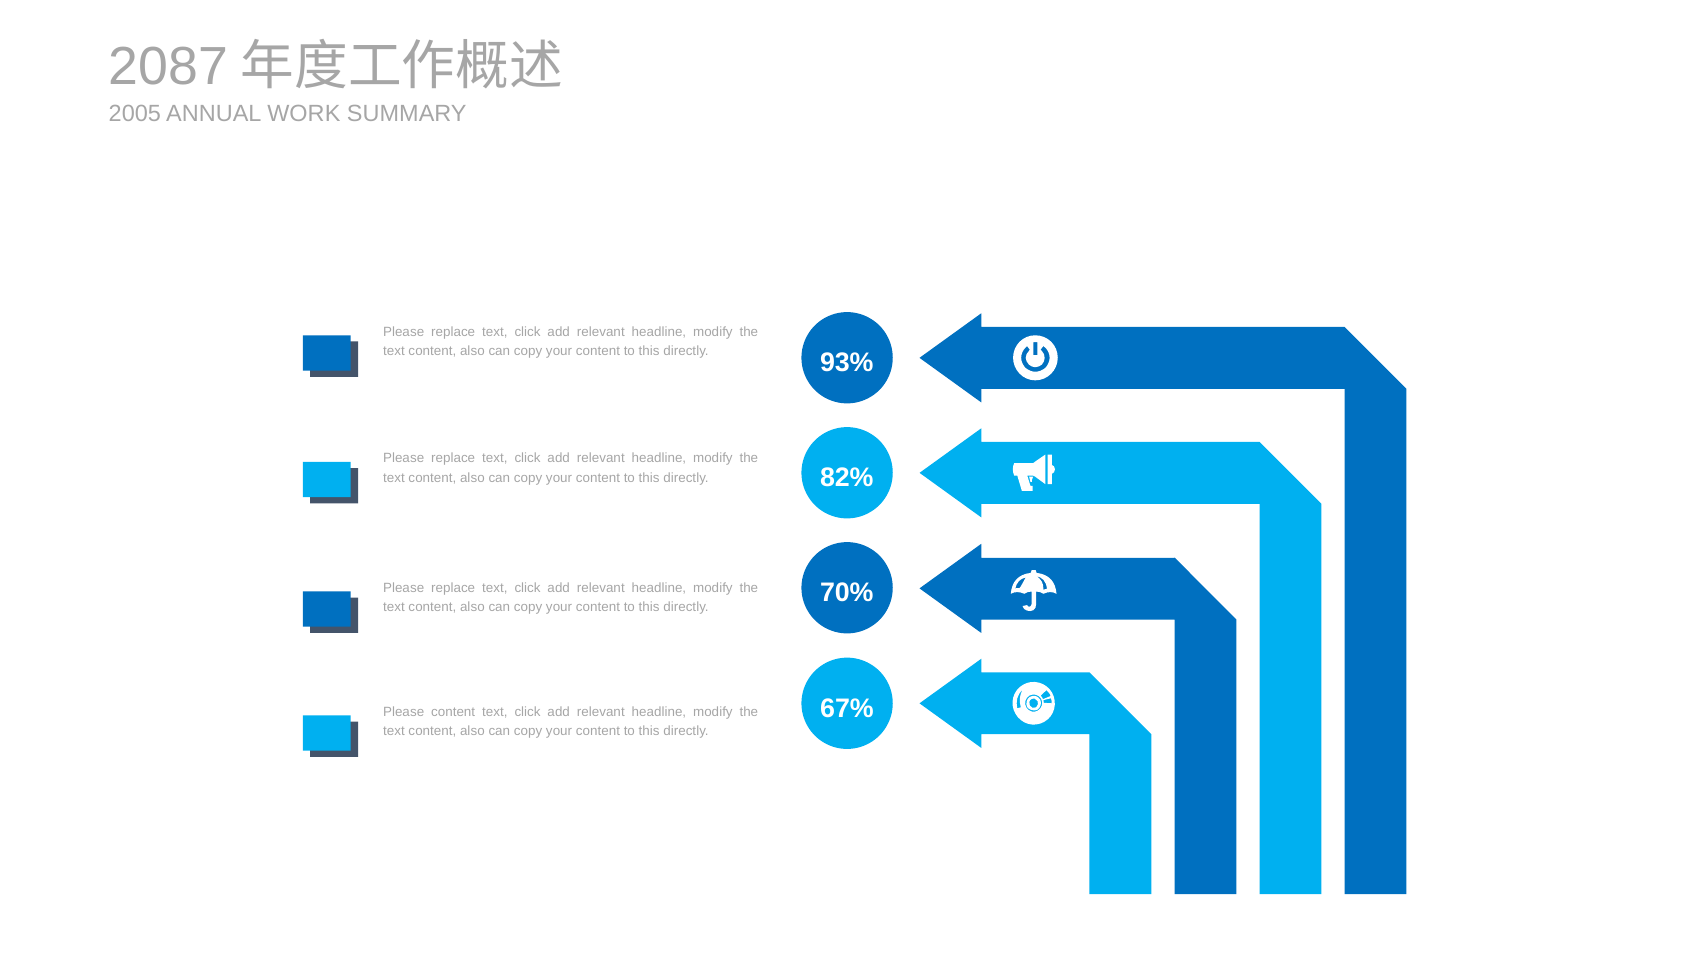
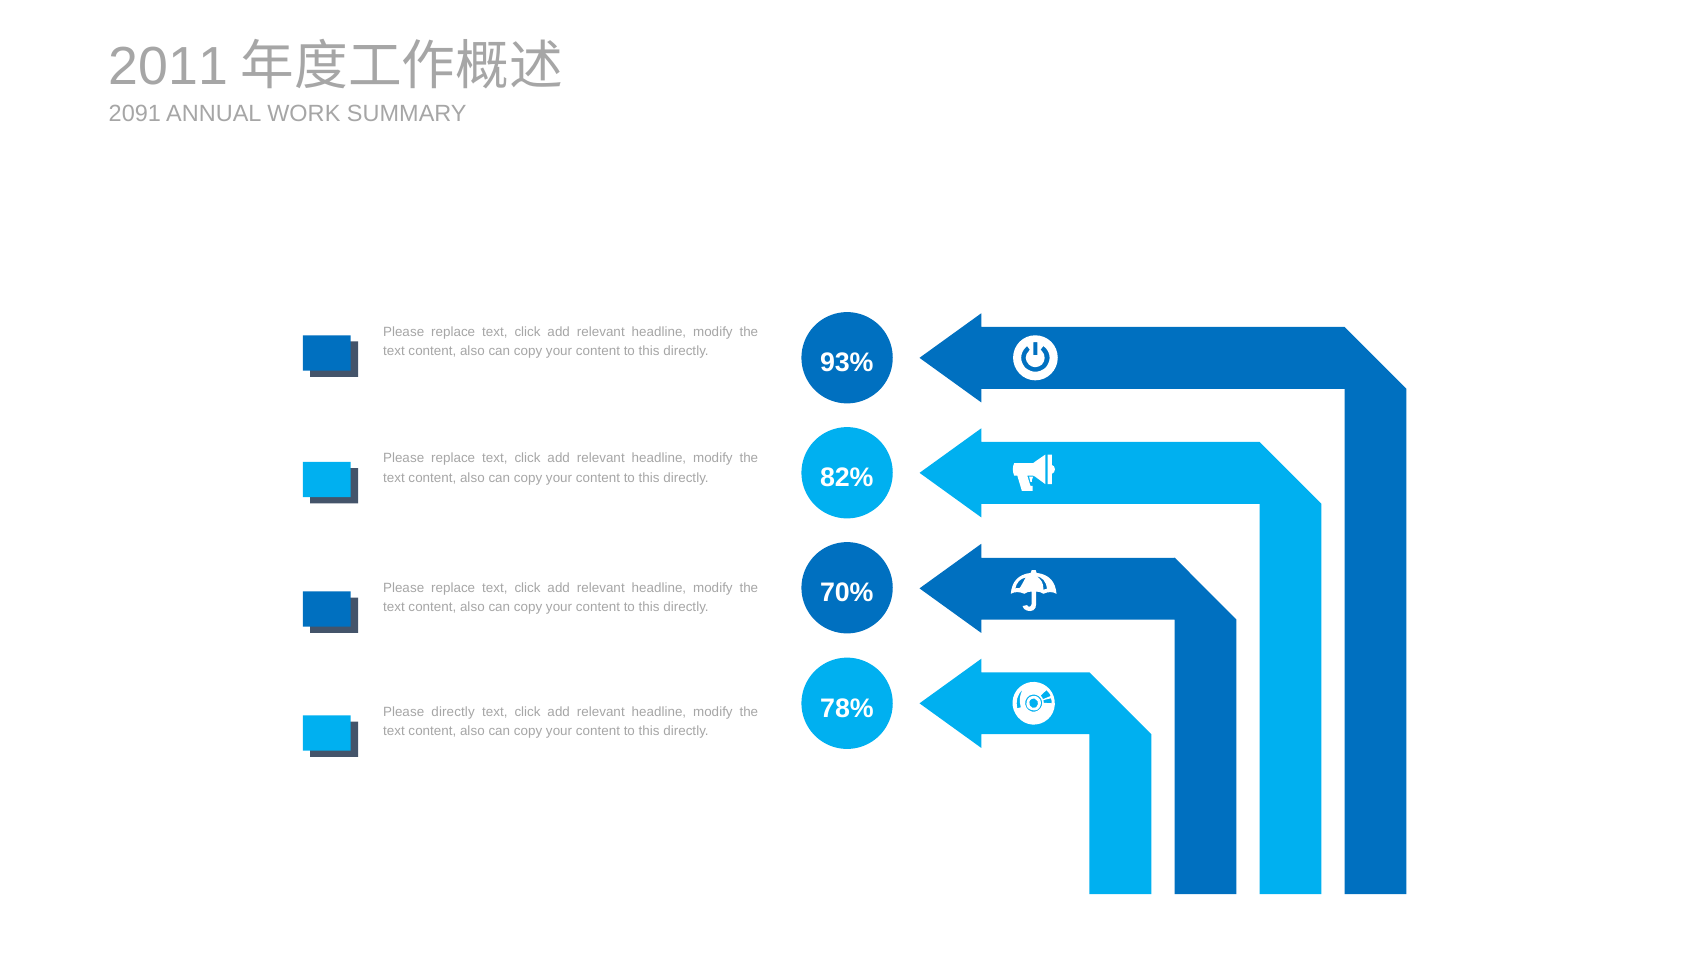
2087: 2087 -> 2011
2005: 2005 -> 2091
67%: 67% -> 78%
Please content: content -> directly
